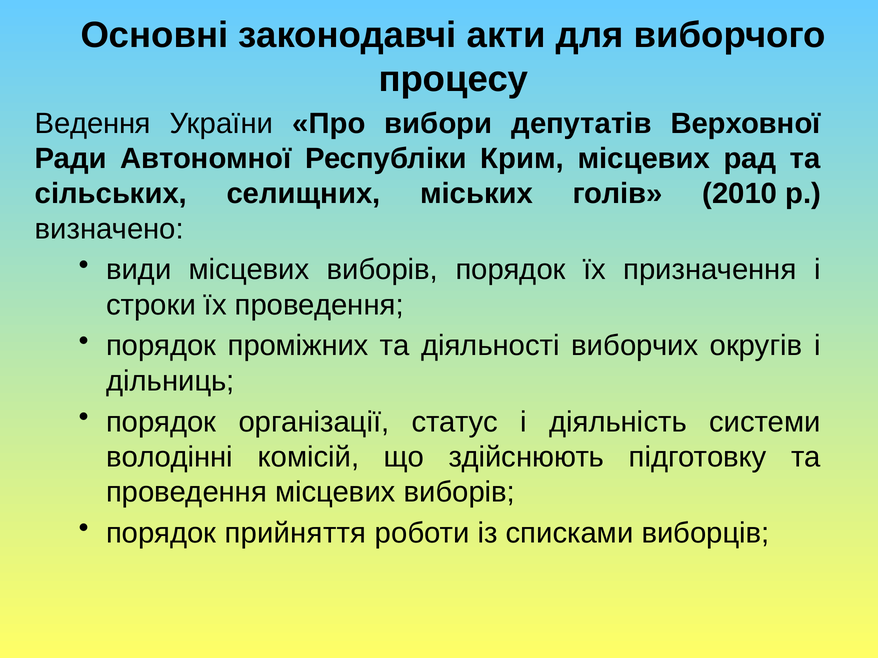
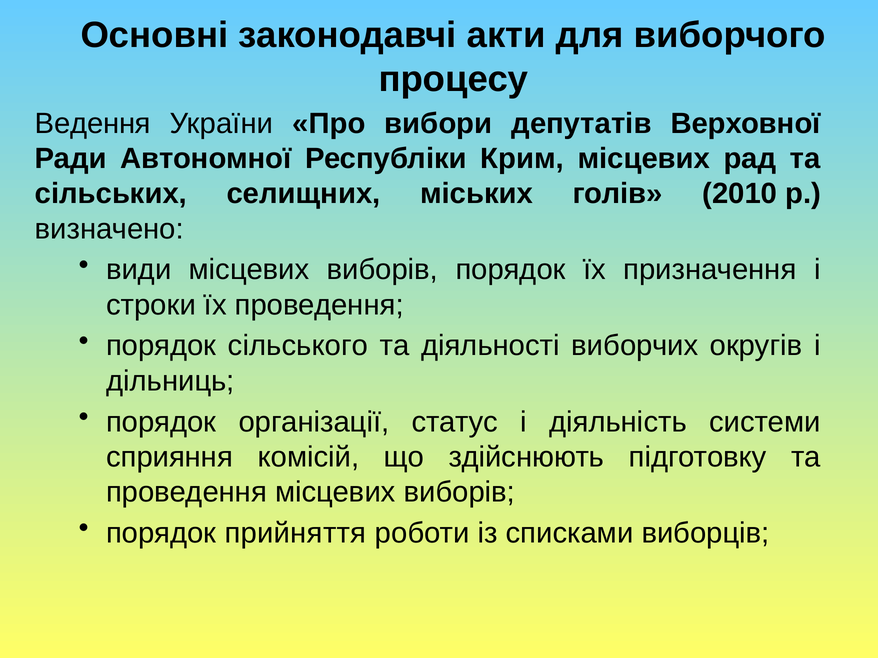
проміжних: проміжних -> сільського
володінні: володінні -> сприяння
